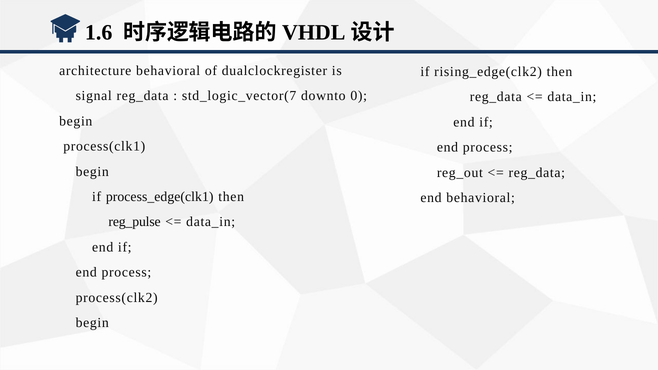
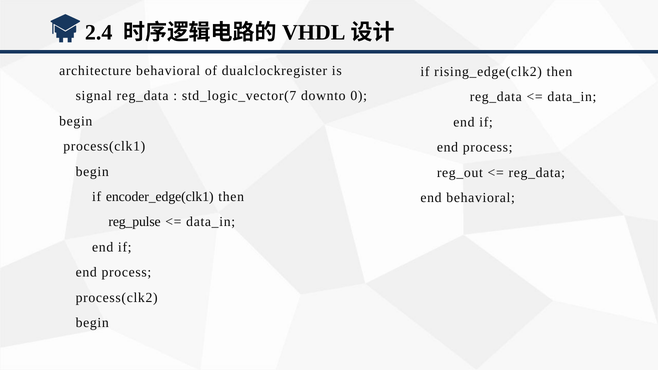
1.6: 1.6 -> 2.4
process_edge(clk1: process_edge(clk1 -> encoder_edge(clk1
